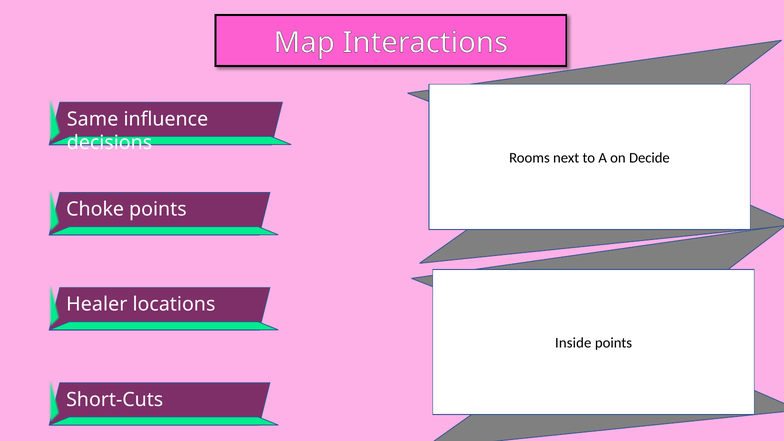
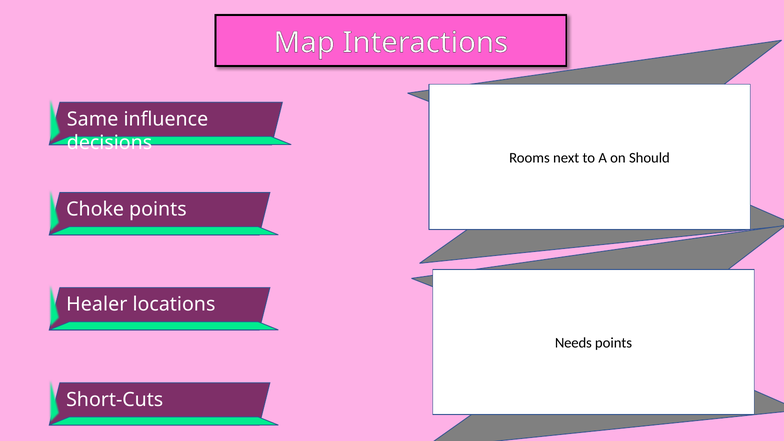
Decide: Decide -> Should
Inside: Inside -> Needs
